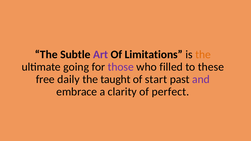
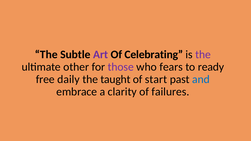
Limitations: Limitations -> Celebrating
the at (203, 55) colour: orange -> purple
going: going -> other
filled: filled -> fears
these: these -> ready
and colour: purple -> blue
perfect: perfect -> failures
